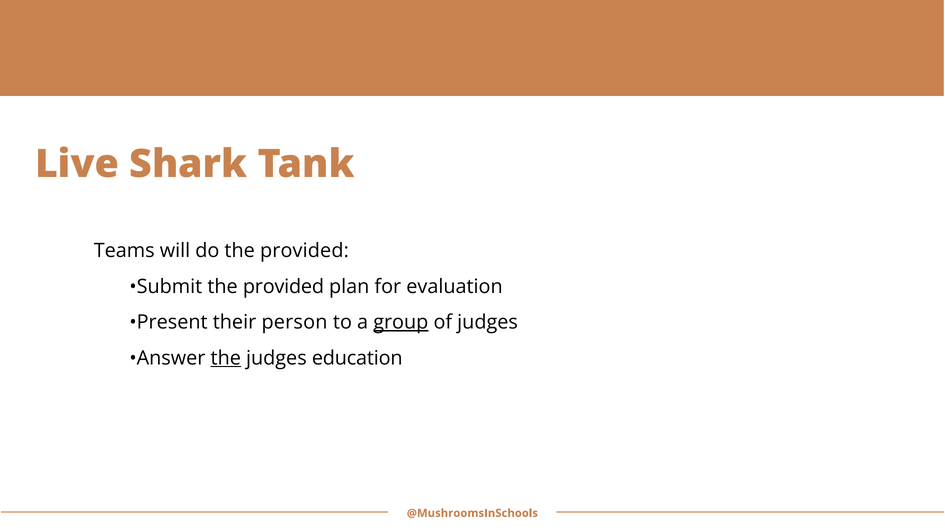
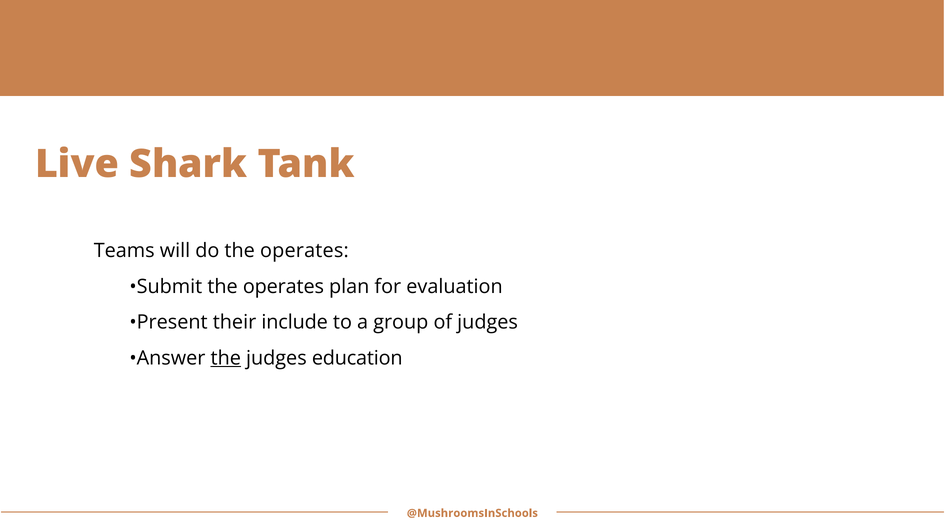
do the provided: provided -> operates
Submit the provided: provided -> operates
person: person -> include
group underline: present -> none
